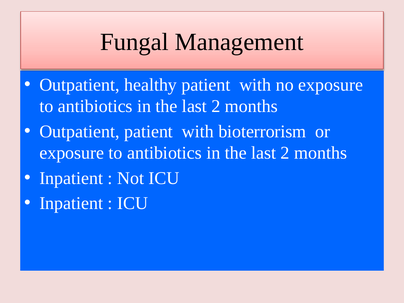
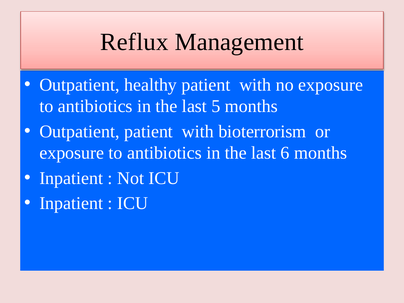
Fungal: Fungal -> Reflux
2 at (216, 106): 2 -> 5
2 at (285, 153): 2 -> 6
